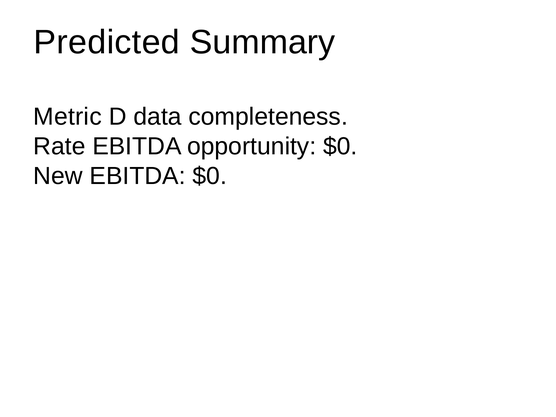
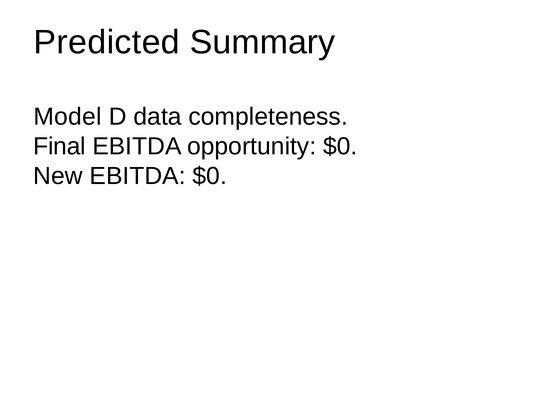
Metric: Metric -> Model
Rate: Rate -> Final
